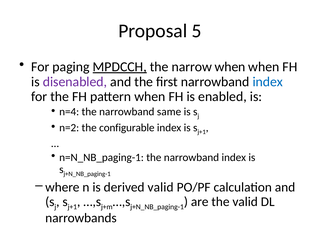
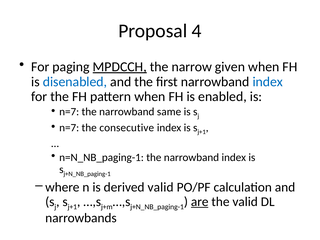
5: 5 -> 4
narrow when: when -> given
disenabled colour: purple -> blue
n=4 at (69, 112): n=4 -> n=7
n=2 at (69, 128): n=2 -> n=7
configurable: configurable -> consecutive
are underline: none -> present
